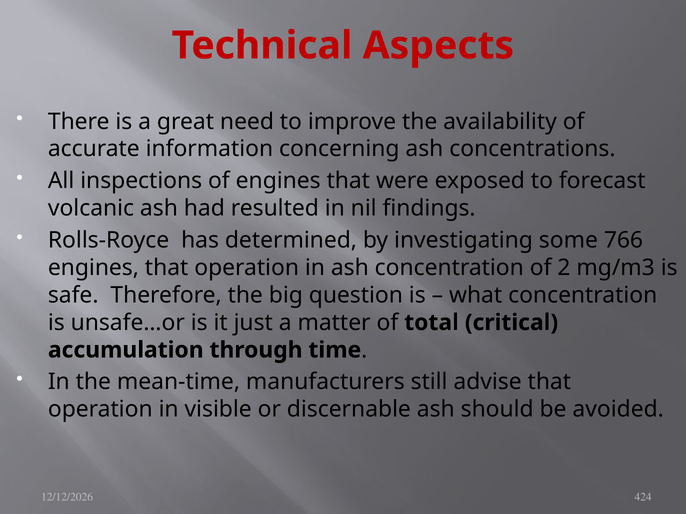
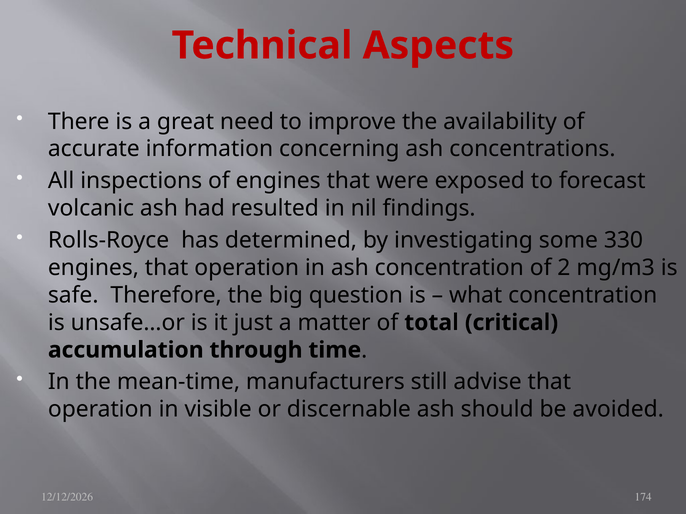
766: 766 -> 330
424: 424 -> 174
